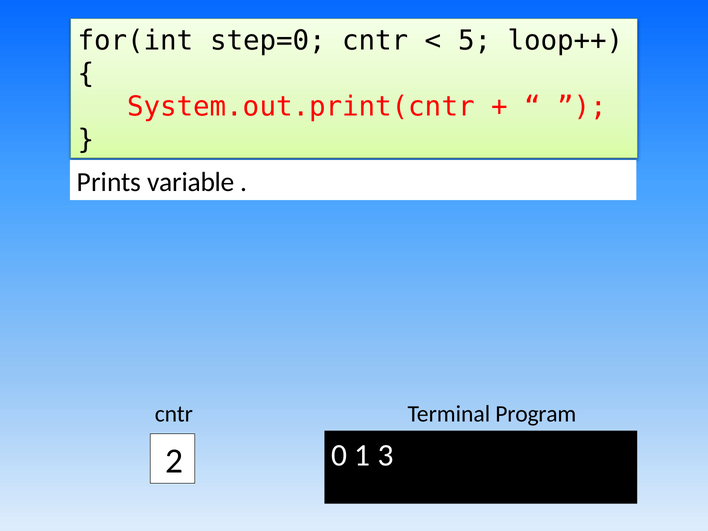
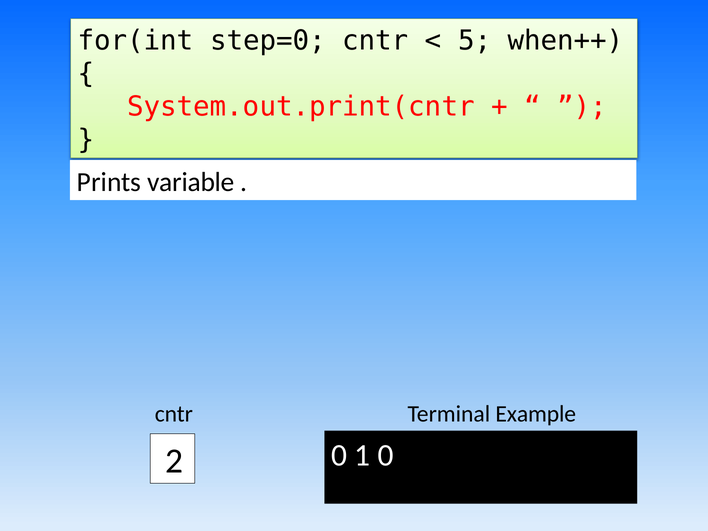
loop++: loop++ -> when++
Program: Program -> Example
1 3: 3 -> 0
